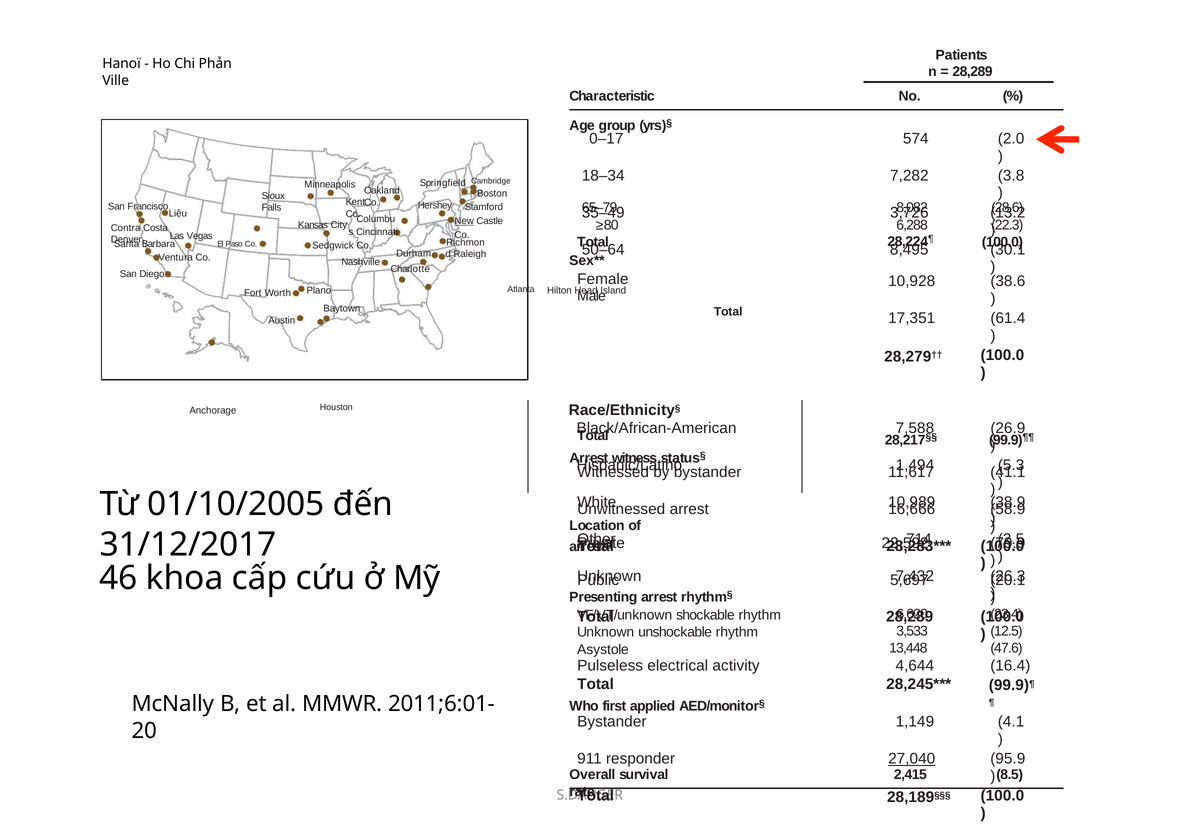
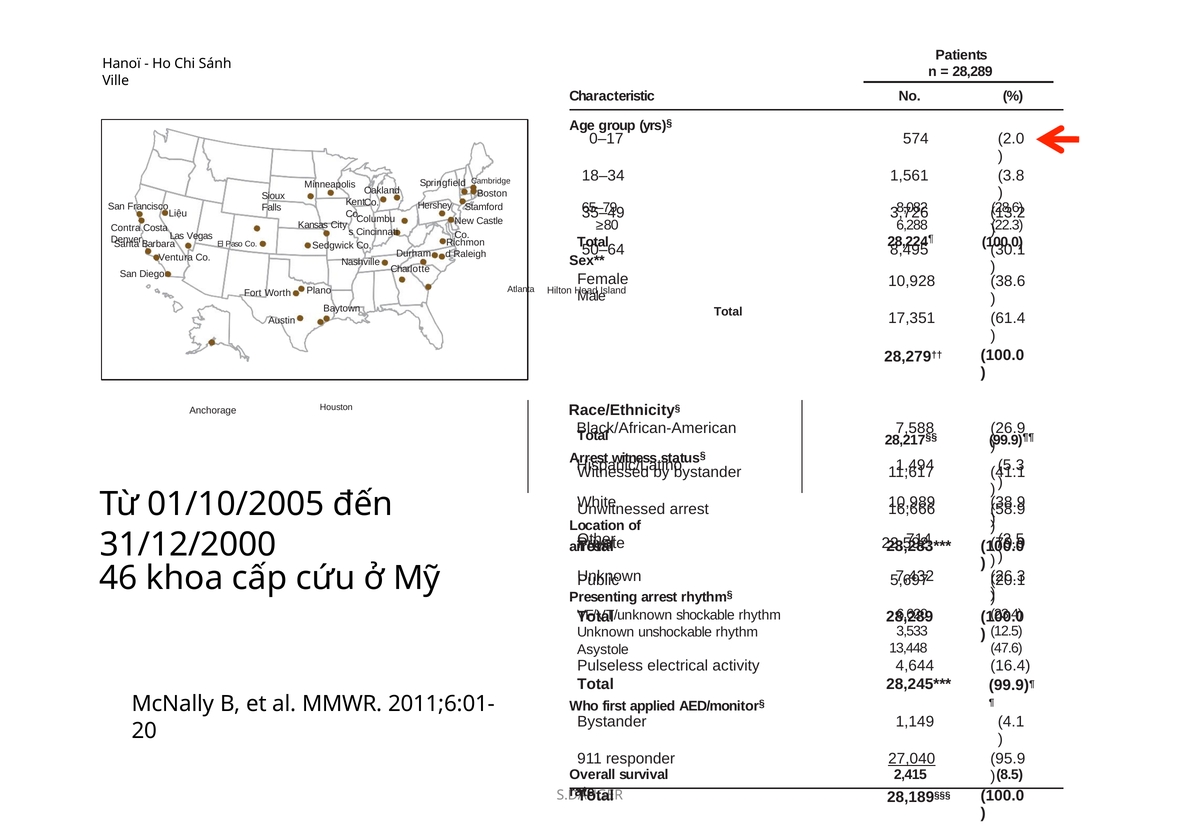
Phản: Phản -> Sánh
7,282: 7,282 -> 1,561
New underline: present -> none
31/12/2017: 31/12/2017 -> 31/12/2000
